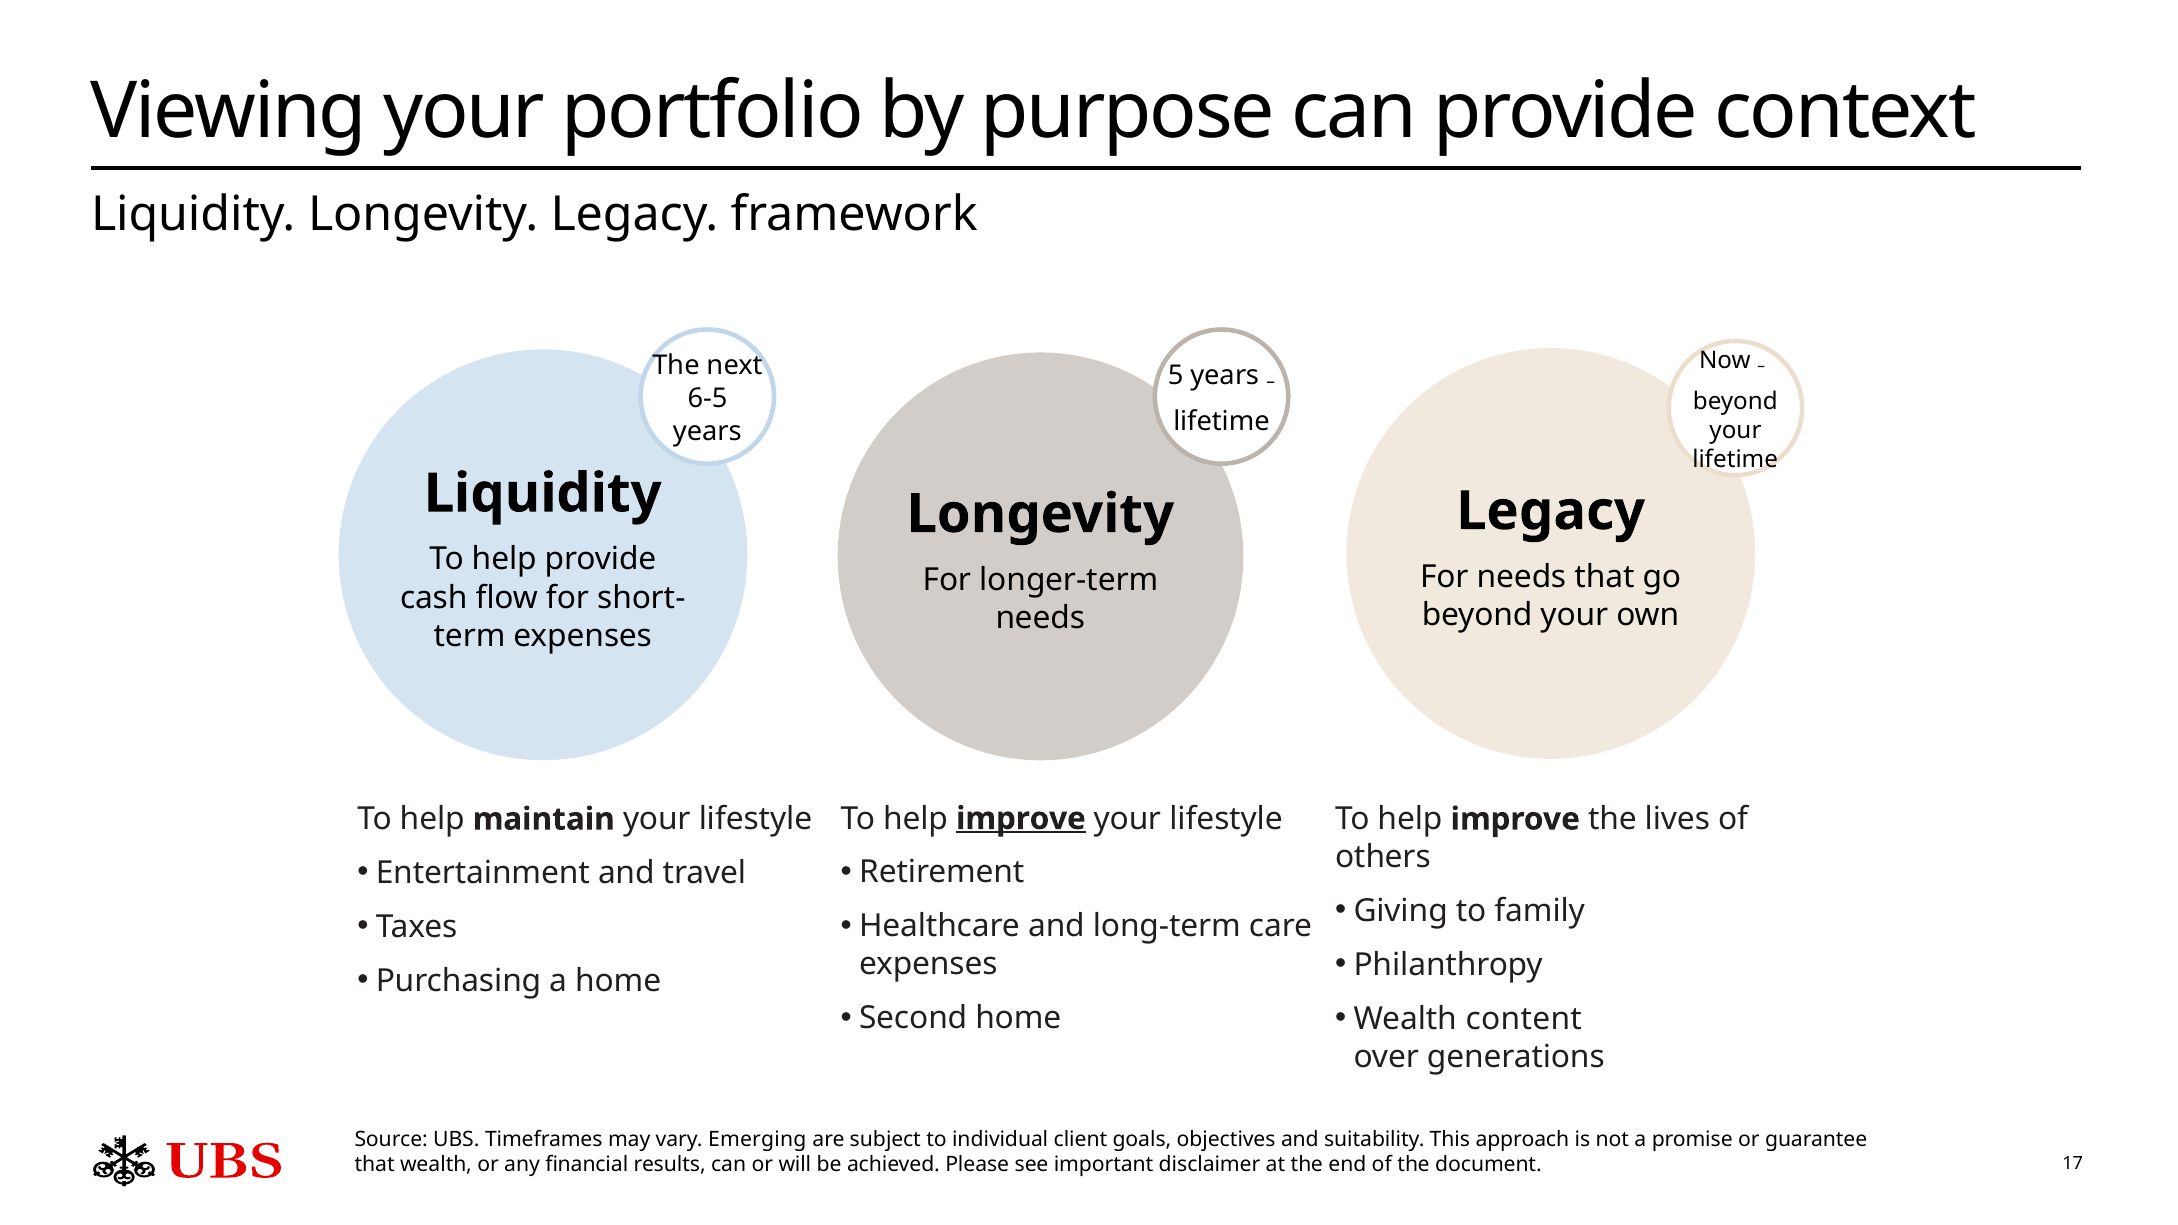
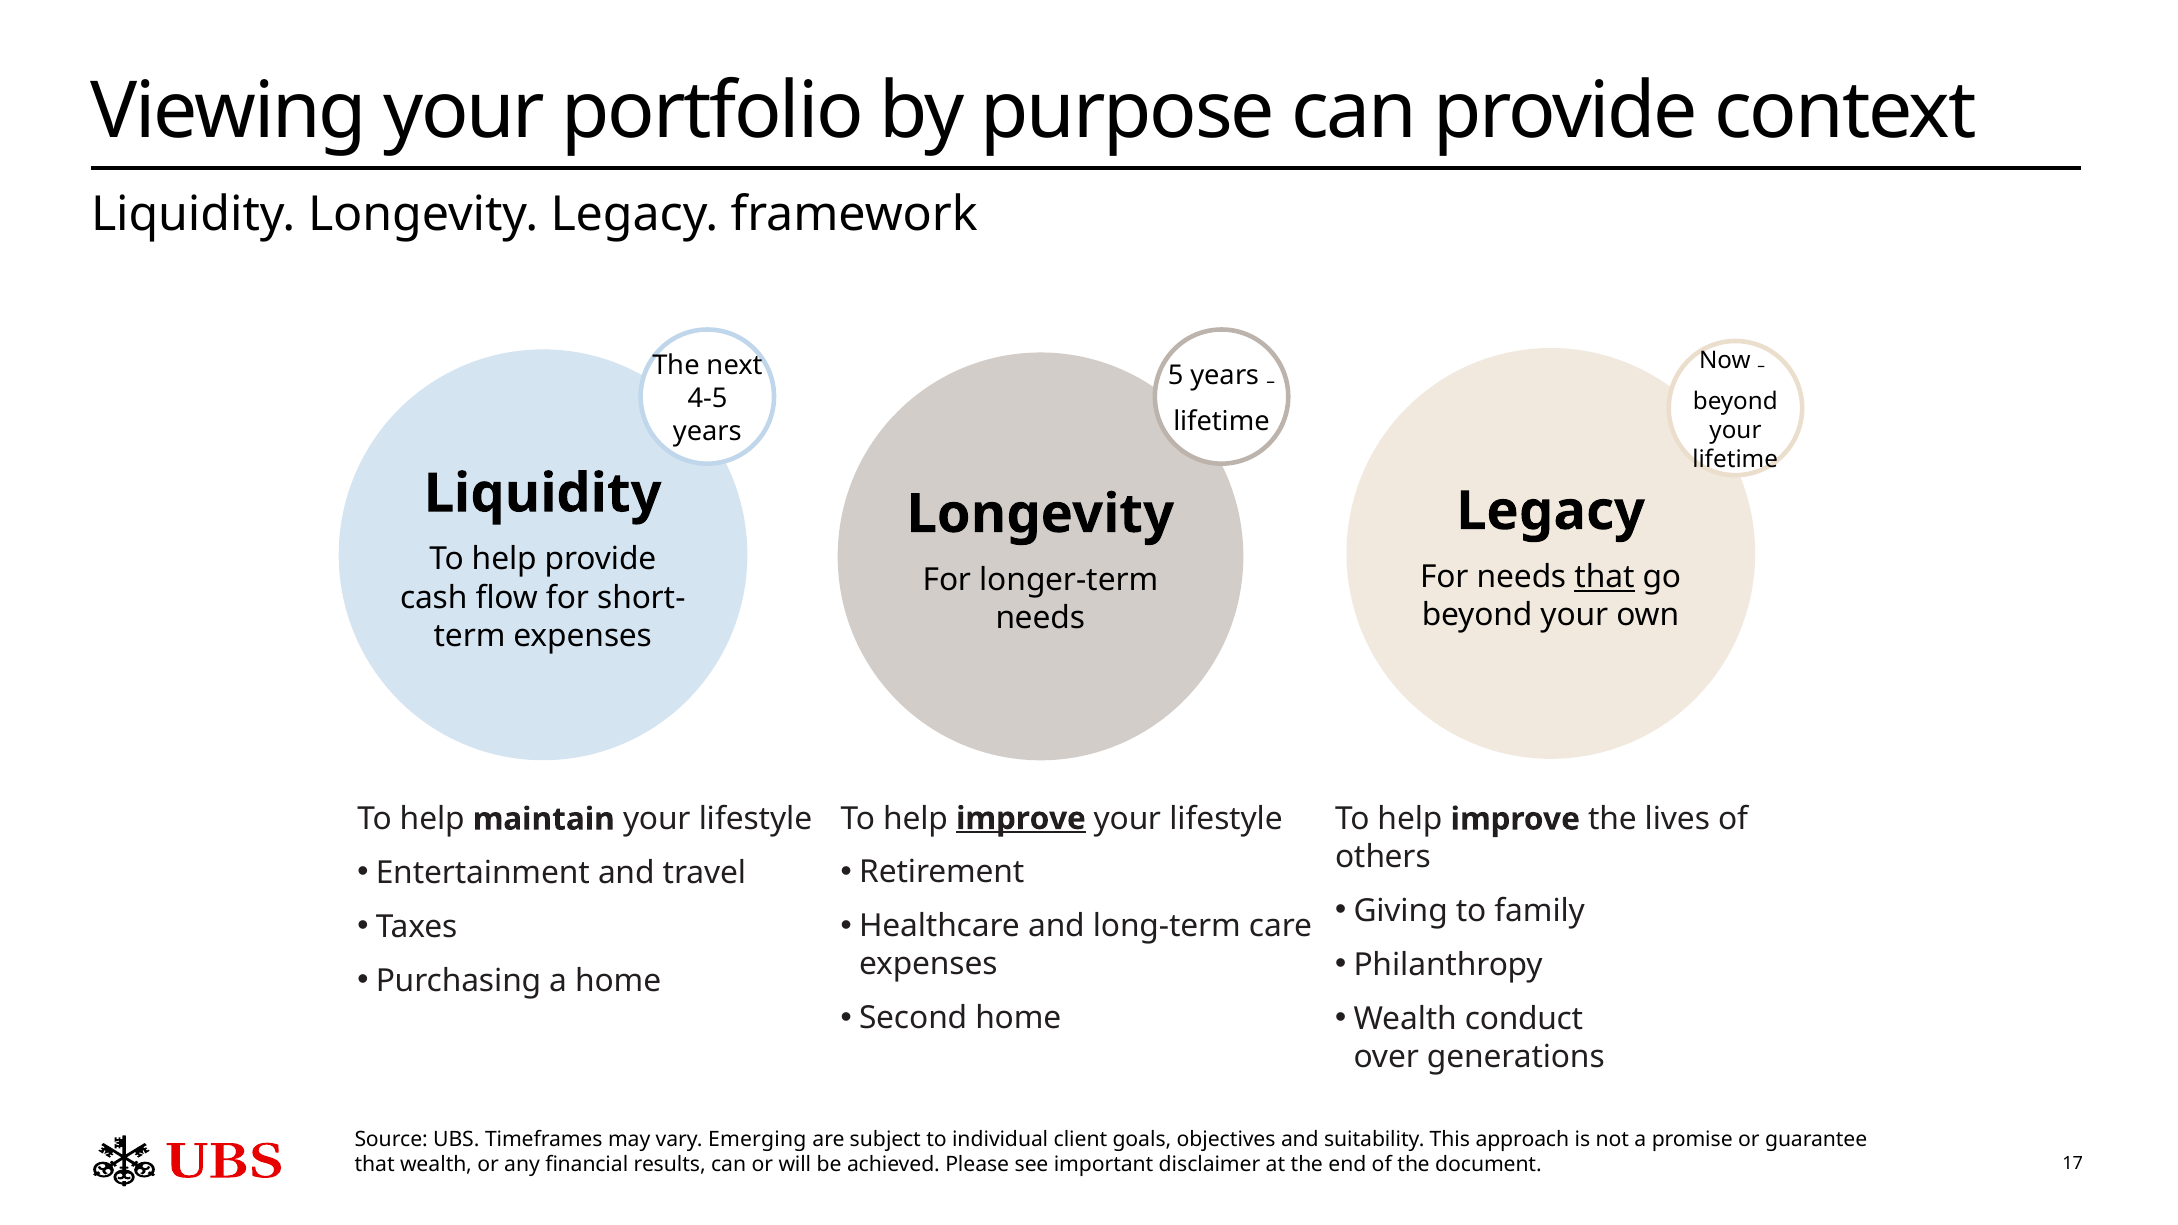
6-5: 6-5 -> 4-5
that at (1605, 577) underline: none -> present
content: content -> conduct
